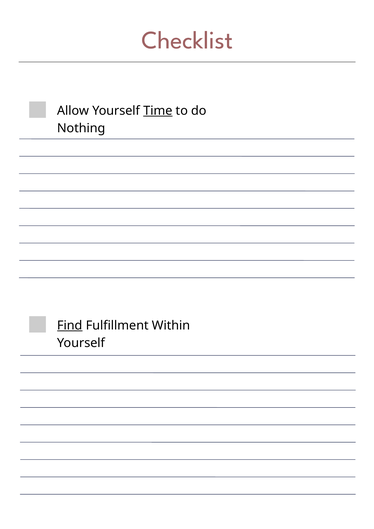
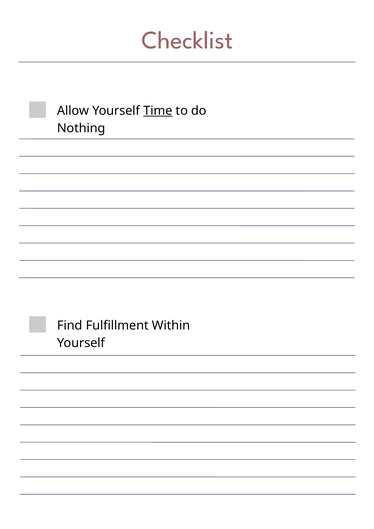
Find underline: present -> none
